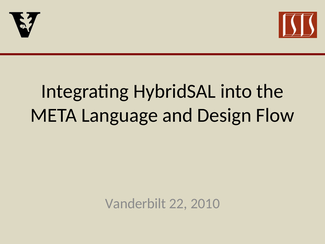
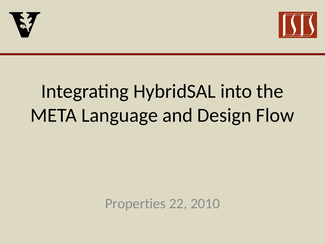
Vanderbilt: Vanderbilt -> Properties
